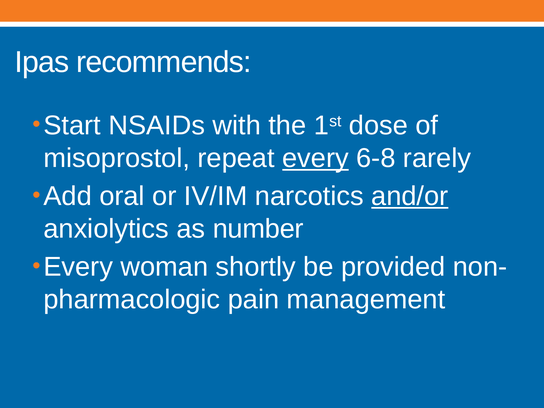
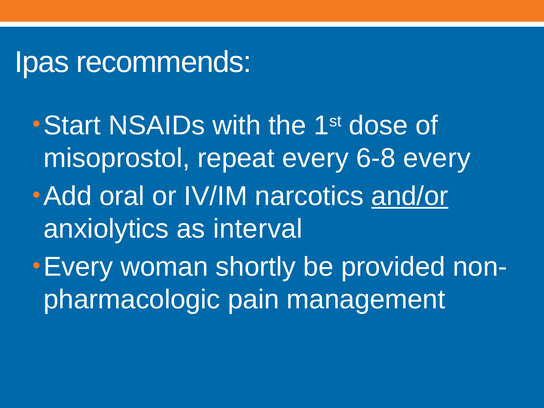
every at (315, 158) underline: present -> none
6-8 rarely: rarely -> every
number: number -> interval
